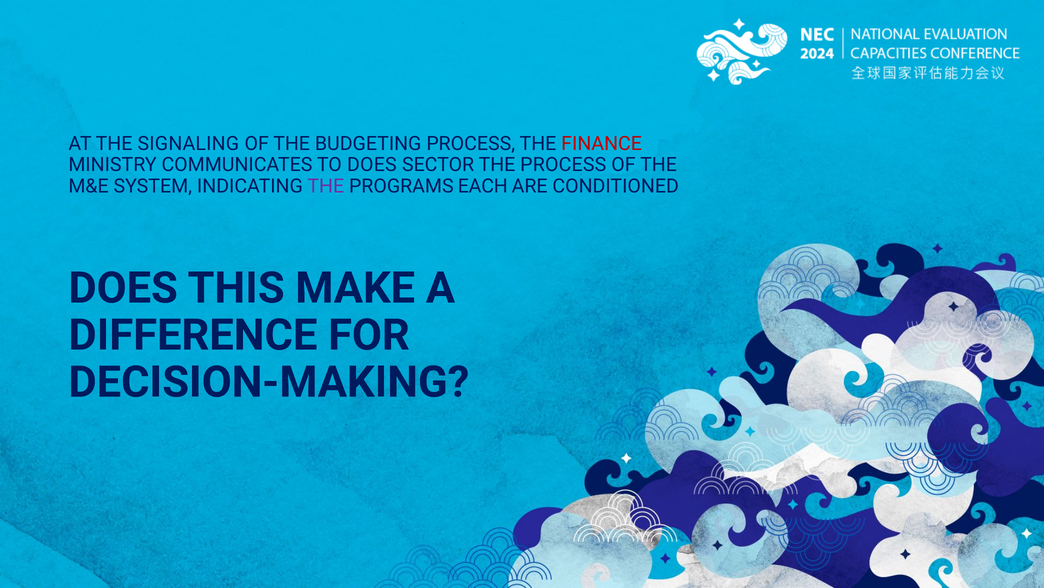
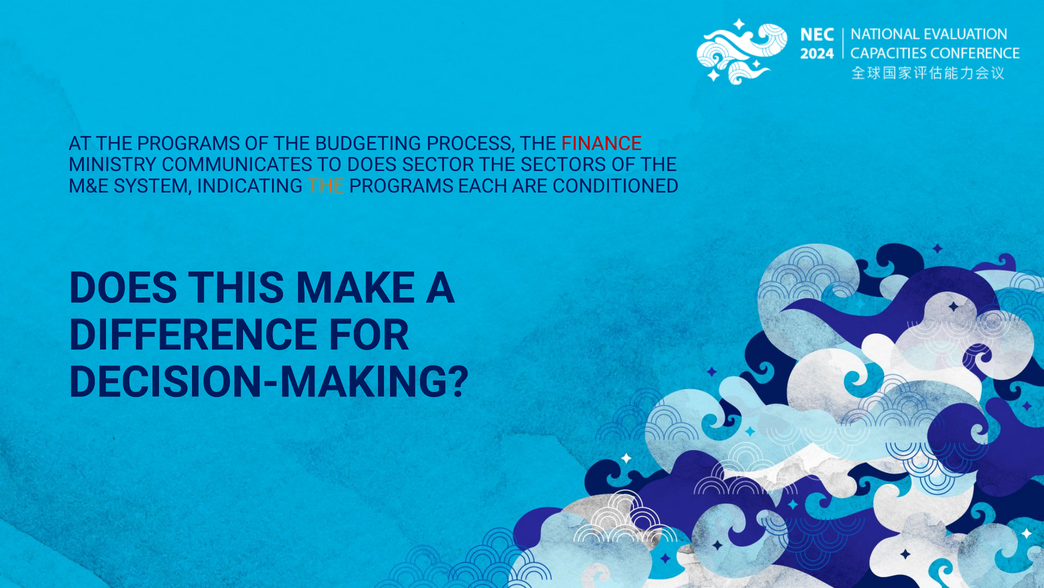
AT THE SIGNALING: SIGNALING -> PROGRAMS
THE PROCESS: PROCESS -> SECTORS
THE at (326, 186) colour: purple -> orange
